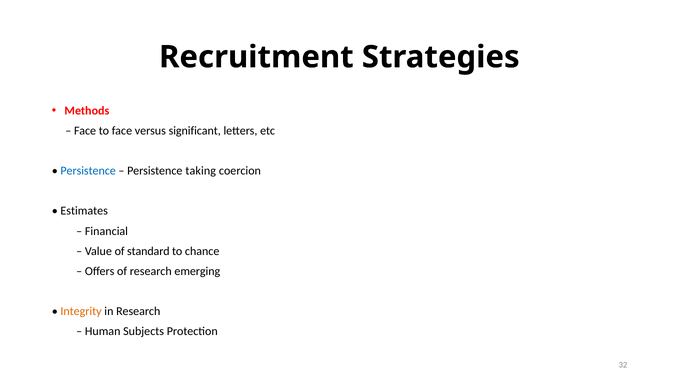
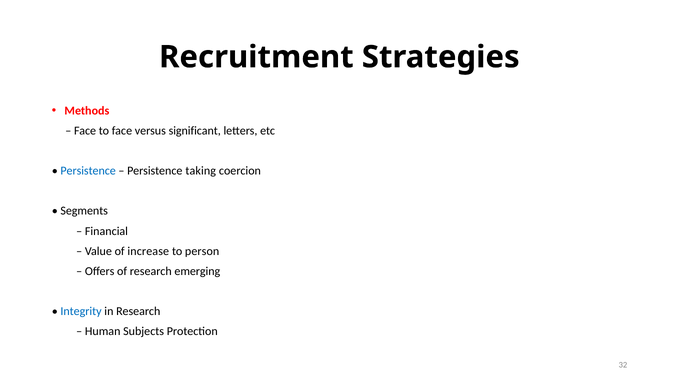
Estimates: Estimates -> Segments
standard: standard -> increase
chance: chance -> person
Integrity colour: orange -> blue
